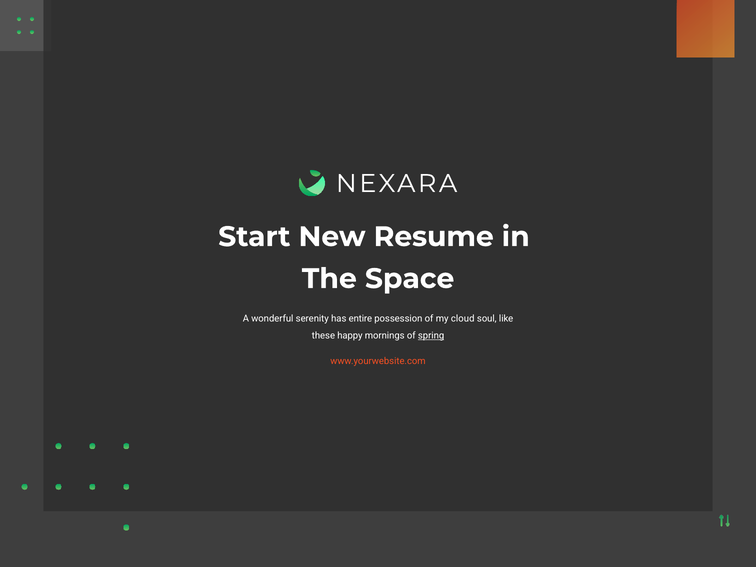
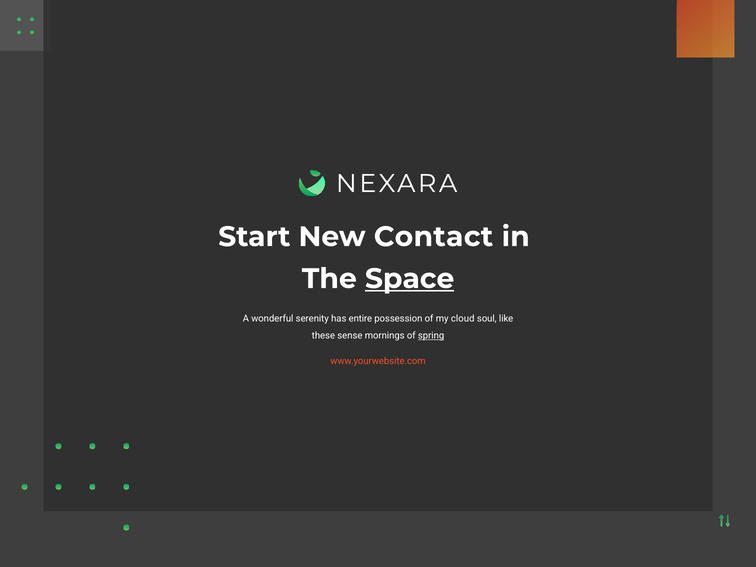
Resume: Resume -> Contact
Space underline: none -> present
happy: happy -> sense
